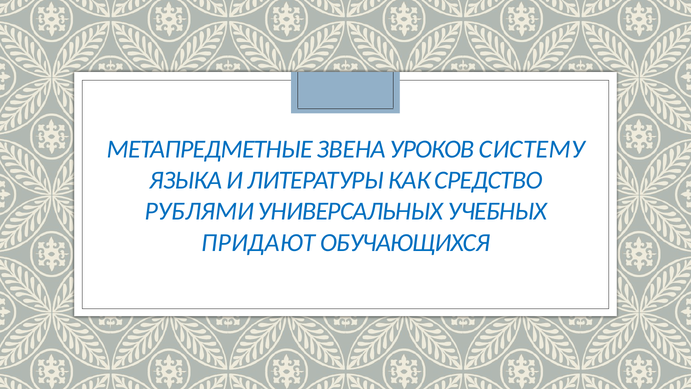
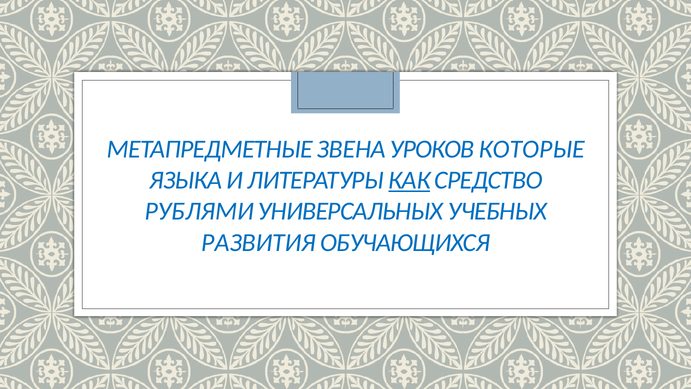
СИСТЕМУ: СИСТЕМУ -> КОТОРЫЕ
КАК underline: none -> present
ПРИДАЮТ: ПРИДАЮТ -> РАЗВИТИЯ
